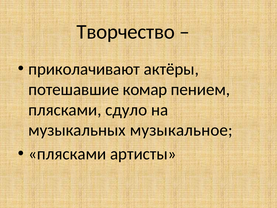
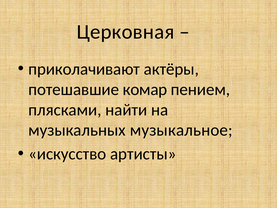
Творчество: Творчество -> Церковная
сдуло: сдуло -> найти
плясками at (67, 154): плясками -> искусство
